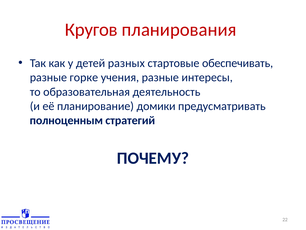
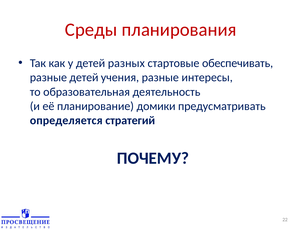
Кругов: Кругов -> Среды
разные горке: горке -> детей
полноценным: полноценным -> определяется
